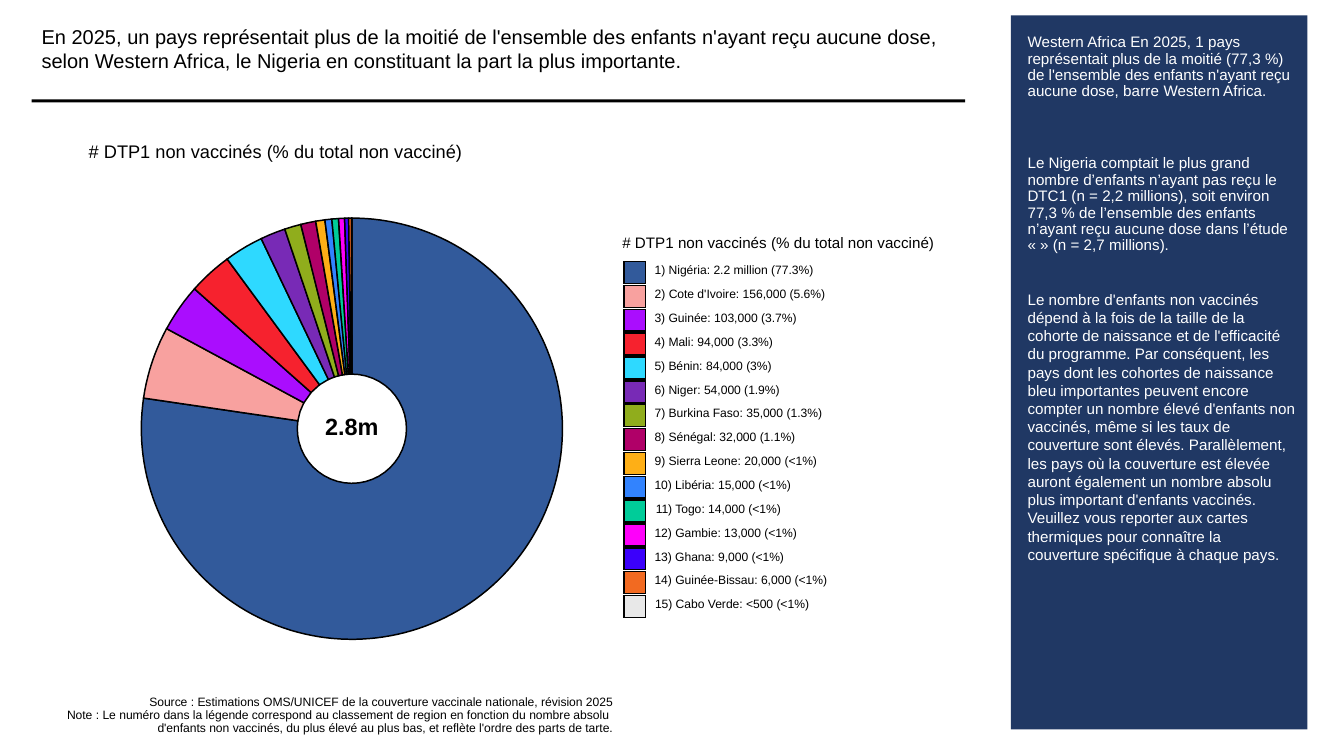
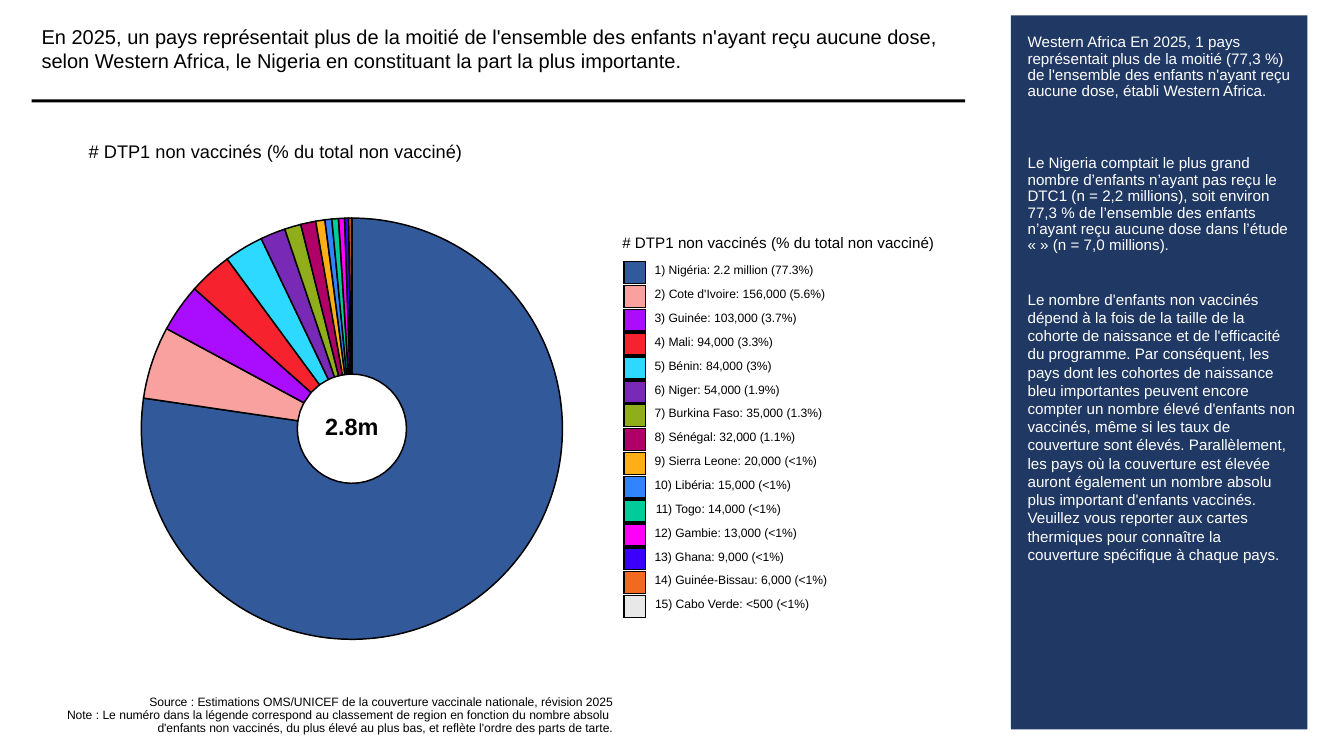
barre: barre -> établi
2,7: 2,7 -> 7,0
